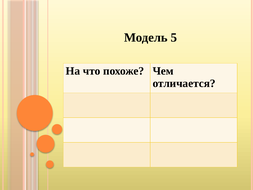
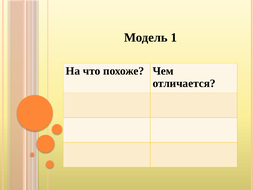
5: 5 -> 1
